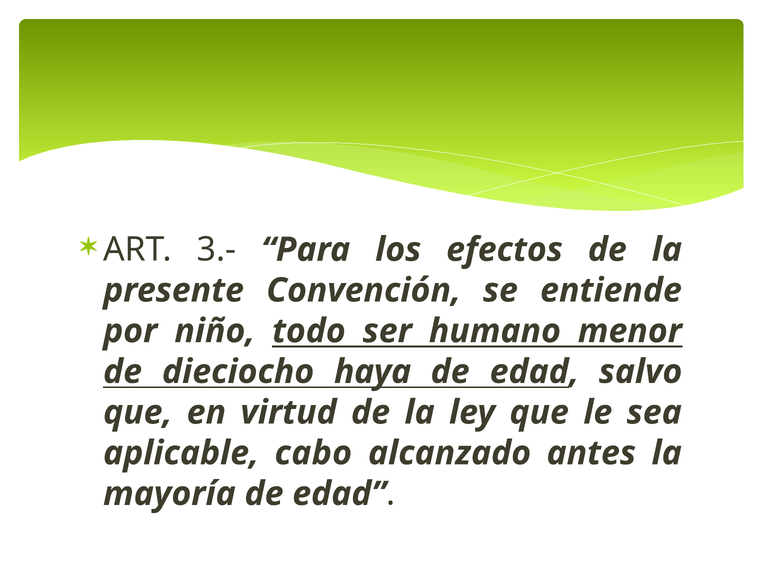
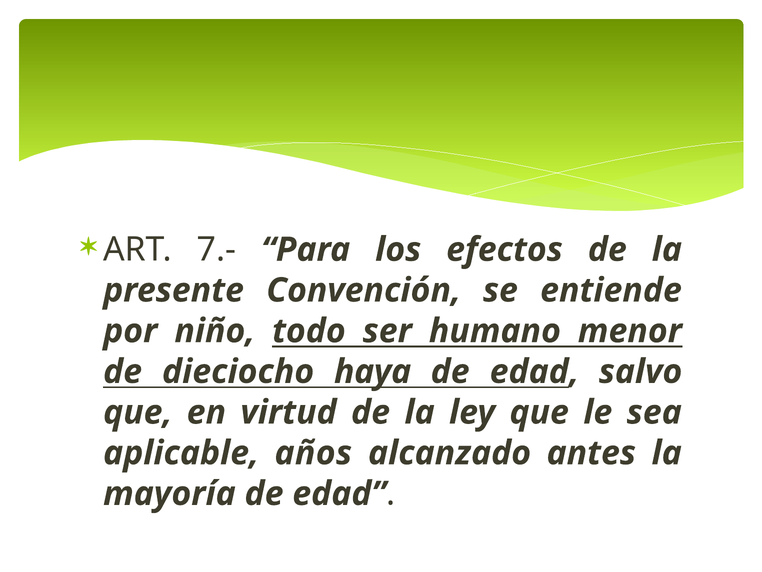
3.-: 3.- -> 7.-
cabo: cabo -> años
